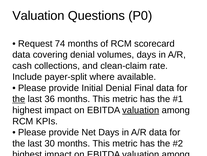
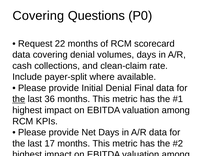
Valuation at (38, 16): Valuation -> Covering
74: 74 -> 22
valuation at (141, 110) underline: present -> none
30: 30 -> 17
